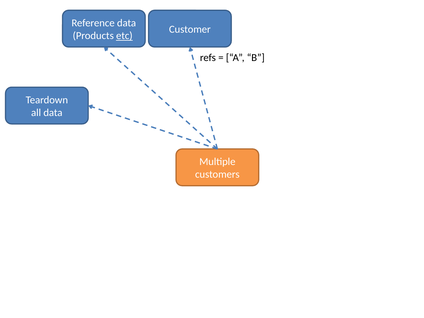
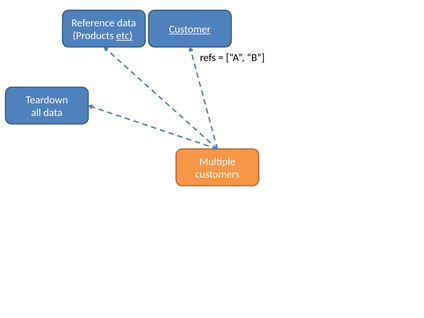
Customer underline: none -> present
